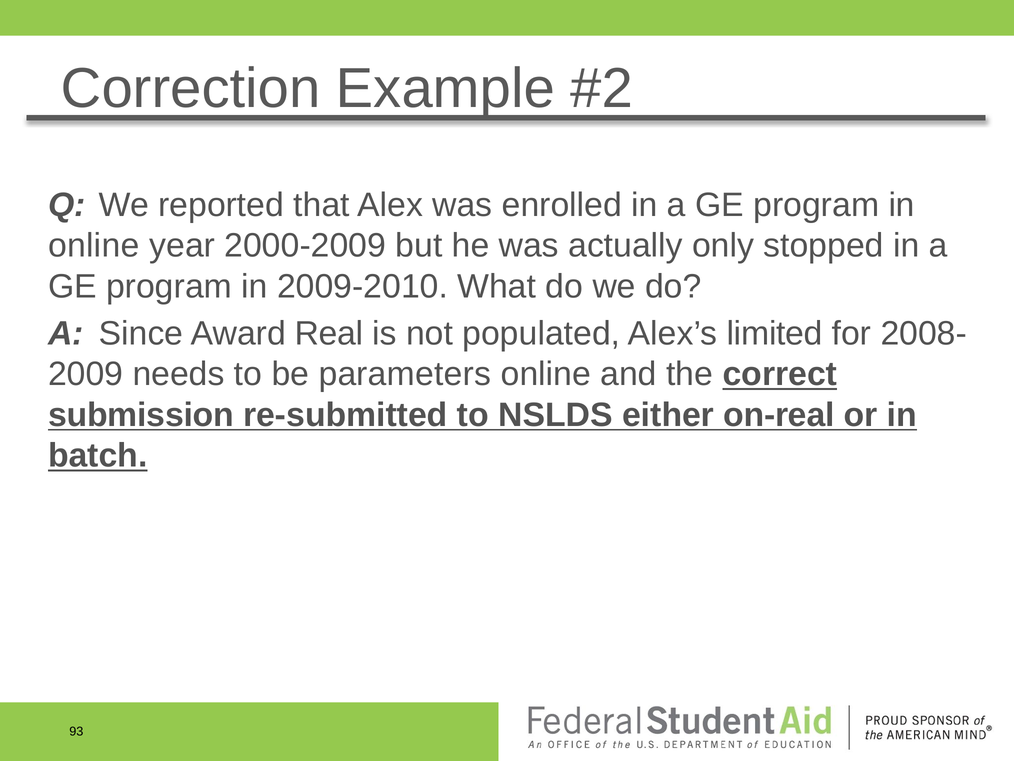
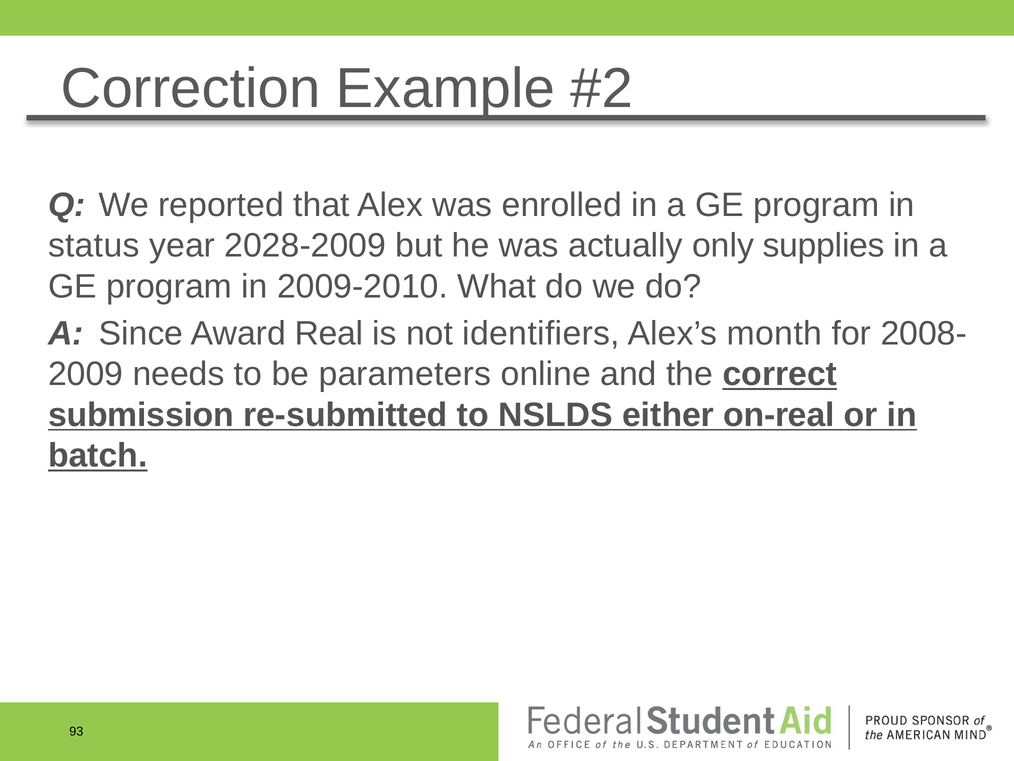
online at (94, 246): online -> status
2000-2009: 2000-2009 -> 2028-2009
stopped: stopped -> supplies
populated: populated -> identifiers
limited: limited -> month
